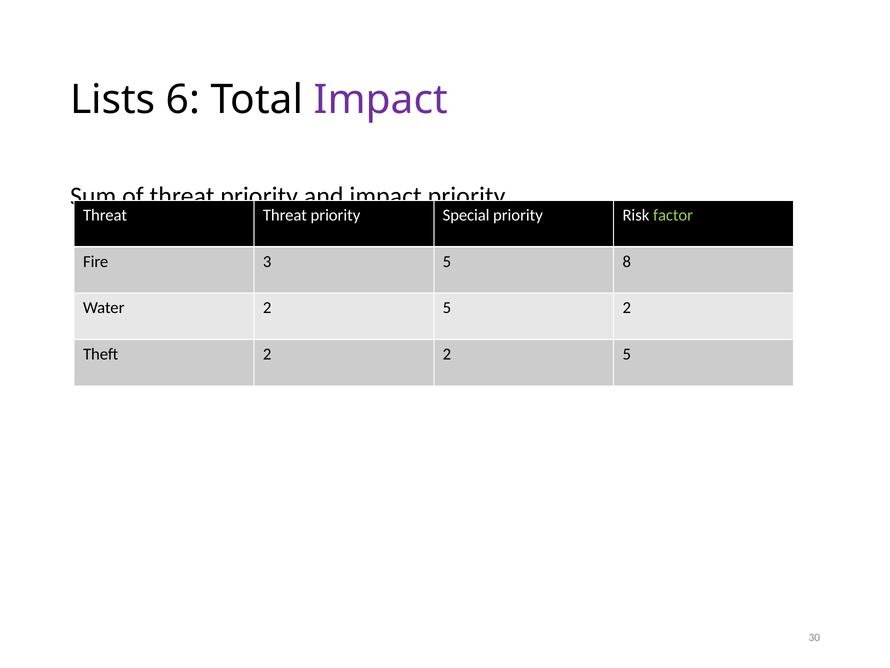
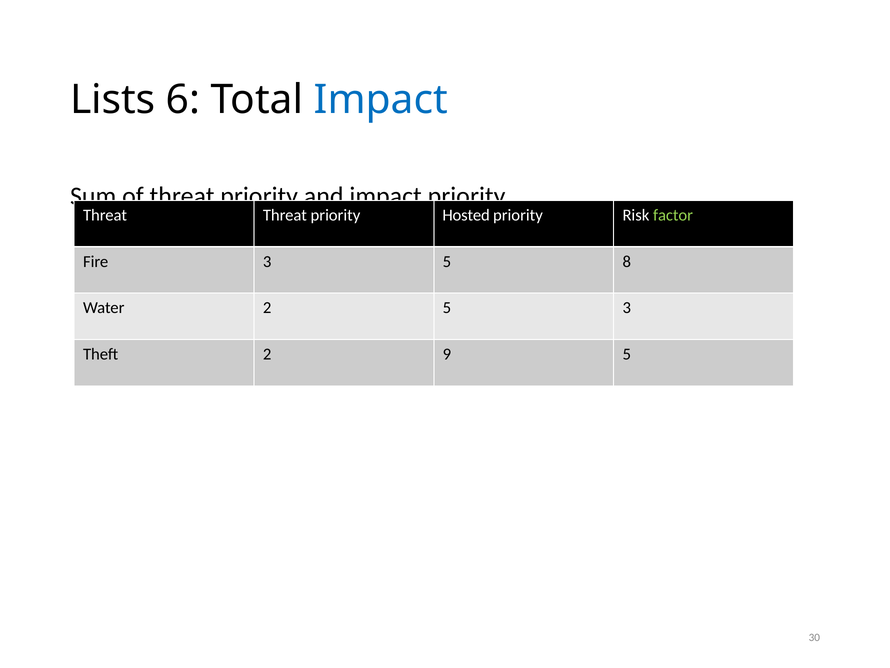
Impact at (381, 100) colour: purple -> blue
Special: Special -> Hosted
5 2: 2 -> 3
2 2: 2 -> 9
